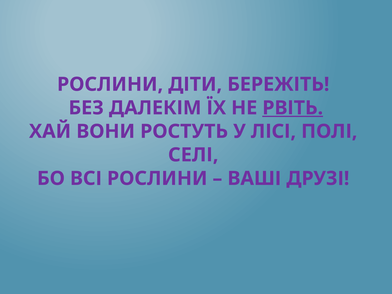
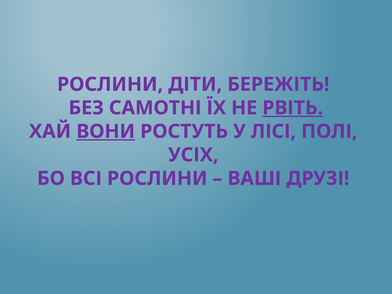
ДАЛЕКІМ: ДАЛЕКІМ -> САМОТНІ
ВОНИ underline: none -> present
СЕЛІ: СЕЛІ -> УСІХ
